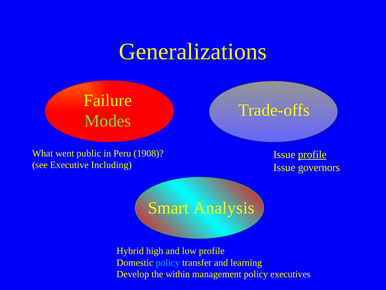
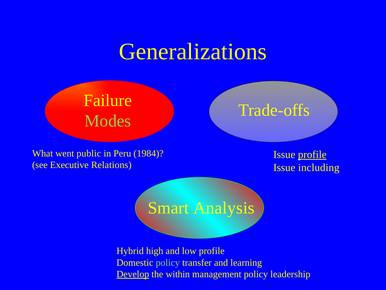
1908: 1908 -> 1984
Including: Including -> Relations
governors: governors -> including
policy at (168, 262) colour: light blue -> light green
Develop underline: none -> present
executives: executives -> leadership
